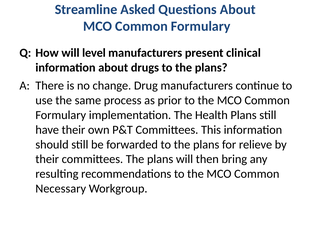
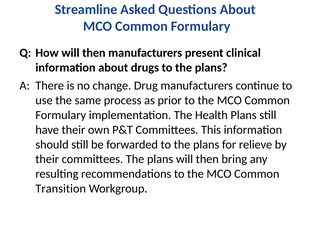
How will level: level -> then
Necessary: Necessary -> Transition
